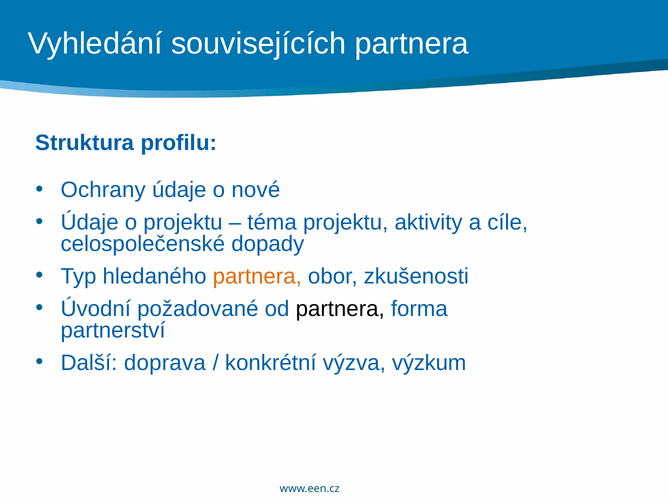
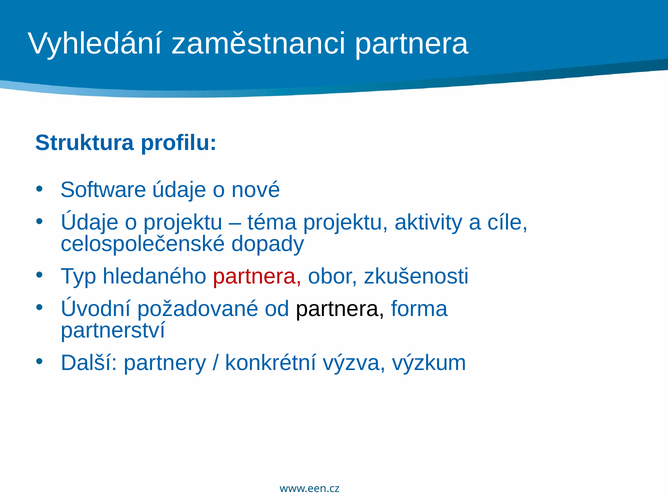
souvisejících: souvisejících -> zaměstnanci
Ochrany: Ochrany -> Software
partnera at (257, 276) colour: orange -> red
doprava: doprava -> partnery
